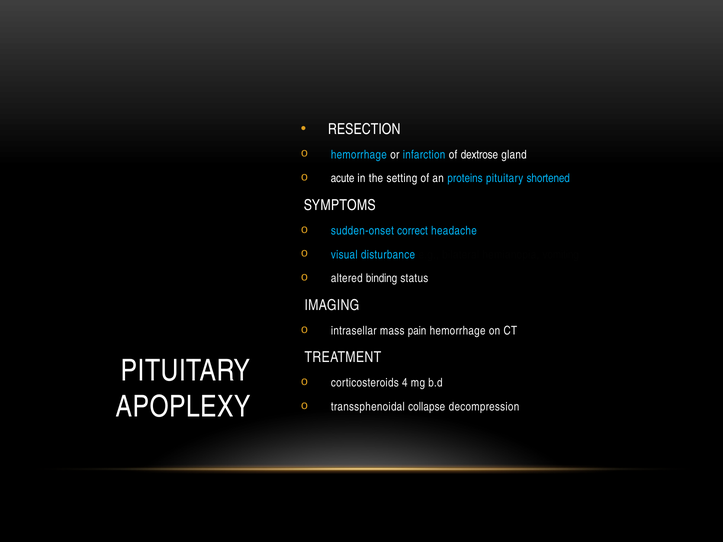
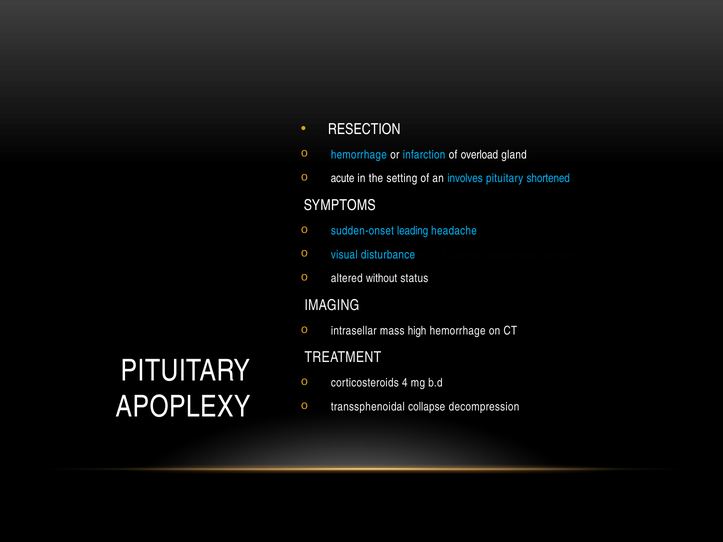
dextrose: dextrose -> overload
proteins: proteins -> involves
correct: correct -> leading
binding: binding -> without
pain: pain -> high
